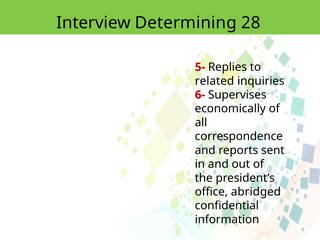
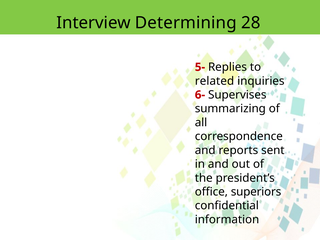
economically: economically -> summarizing
abridged: abridged -> superiors
